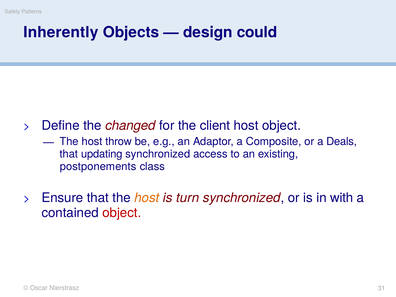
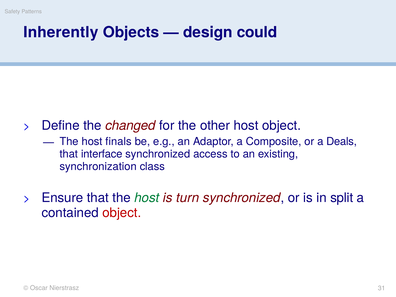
client: client -> other
throw: throw -> finals
updating: updating -> interface
postponements: postponements -> synchronization
host at (147, 198) colour: orange -> green
with: with -> split
